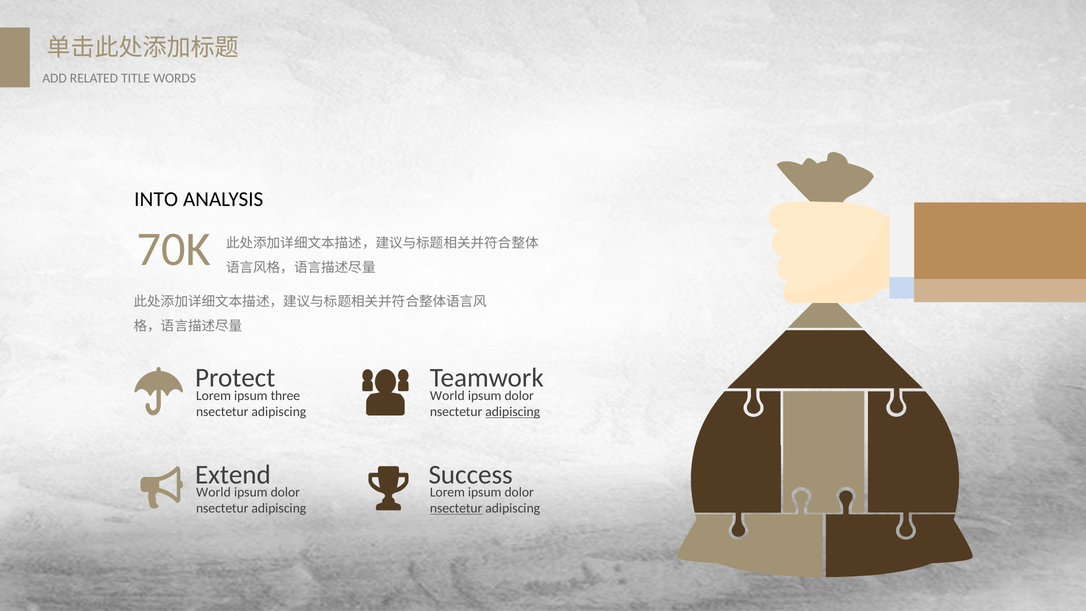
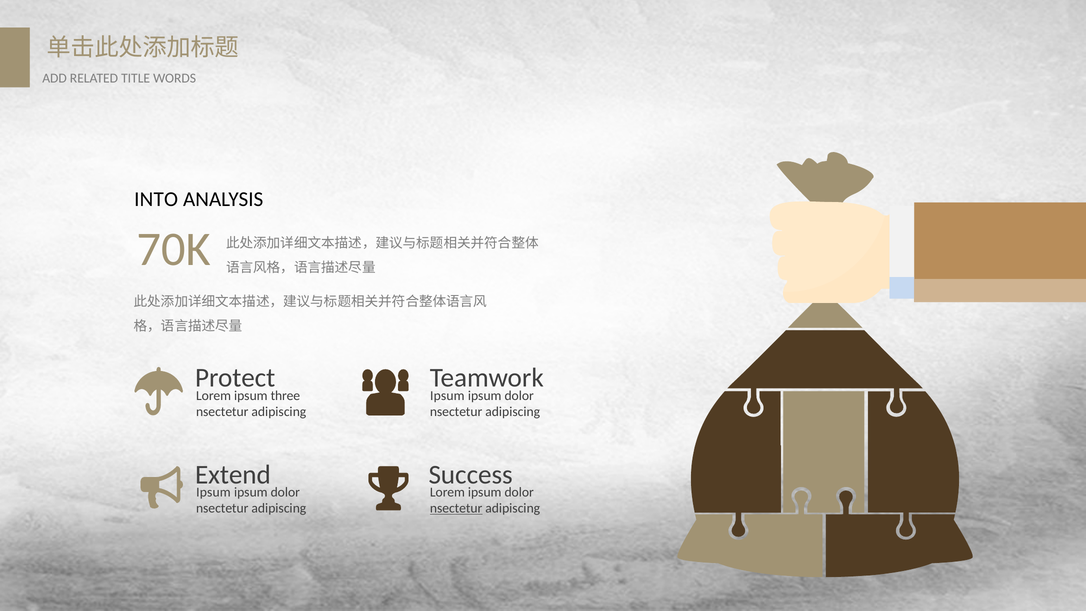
World at (447, 396): World -> Ipsum
adipiscing at (513, 412) underline: present -> none
World at (213, 492): World -> Ipsum
